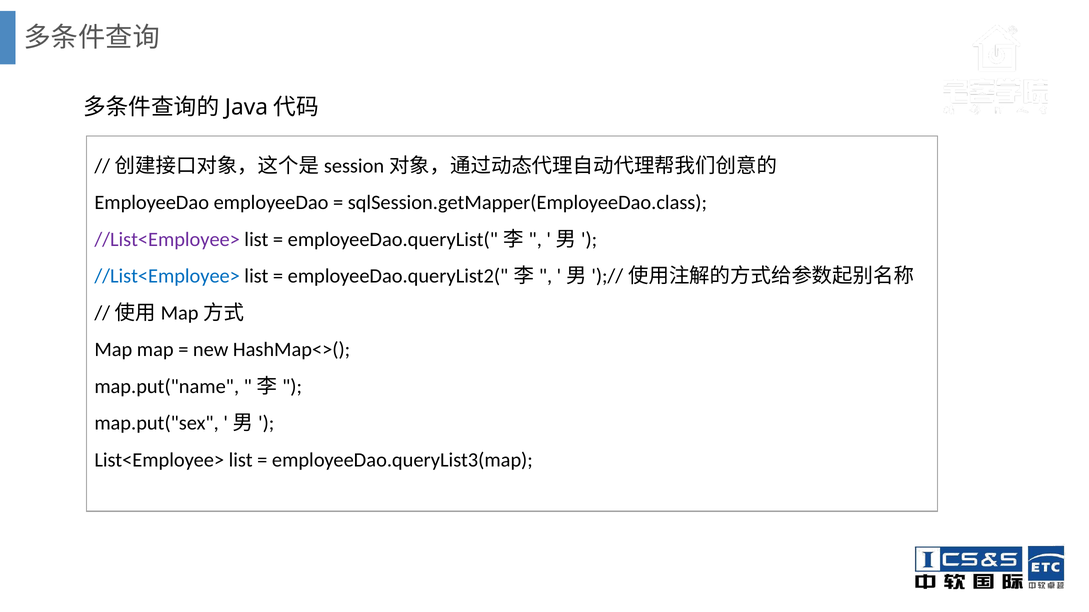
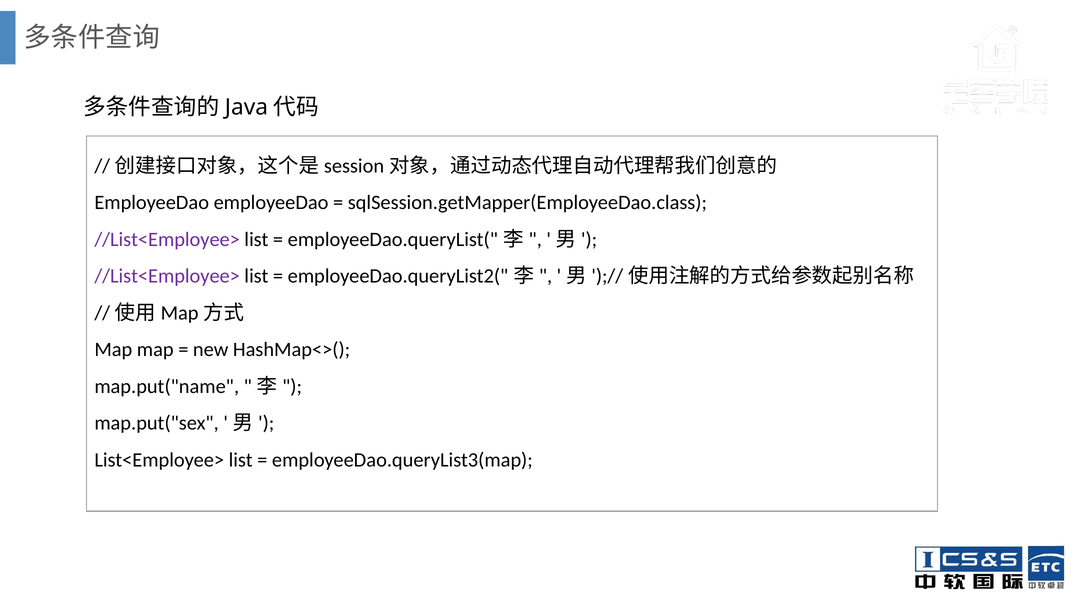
//List<Employee> at (167, 276) colour: blue -> purple
